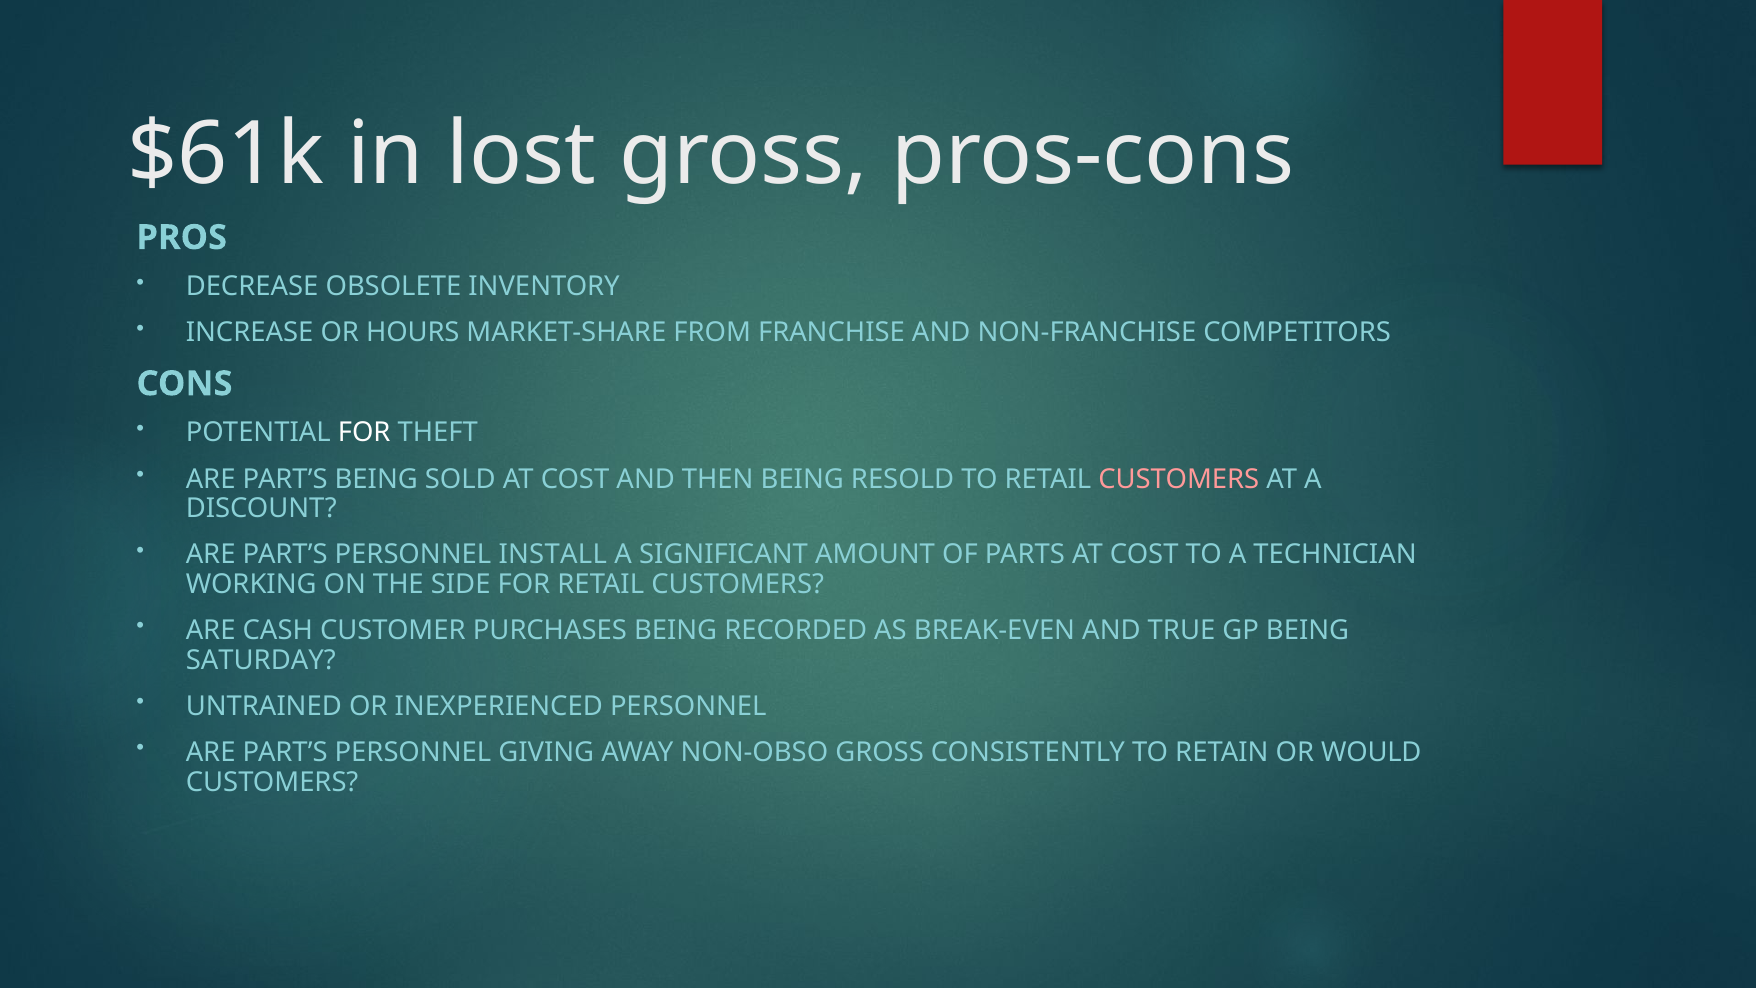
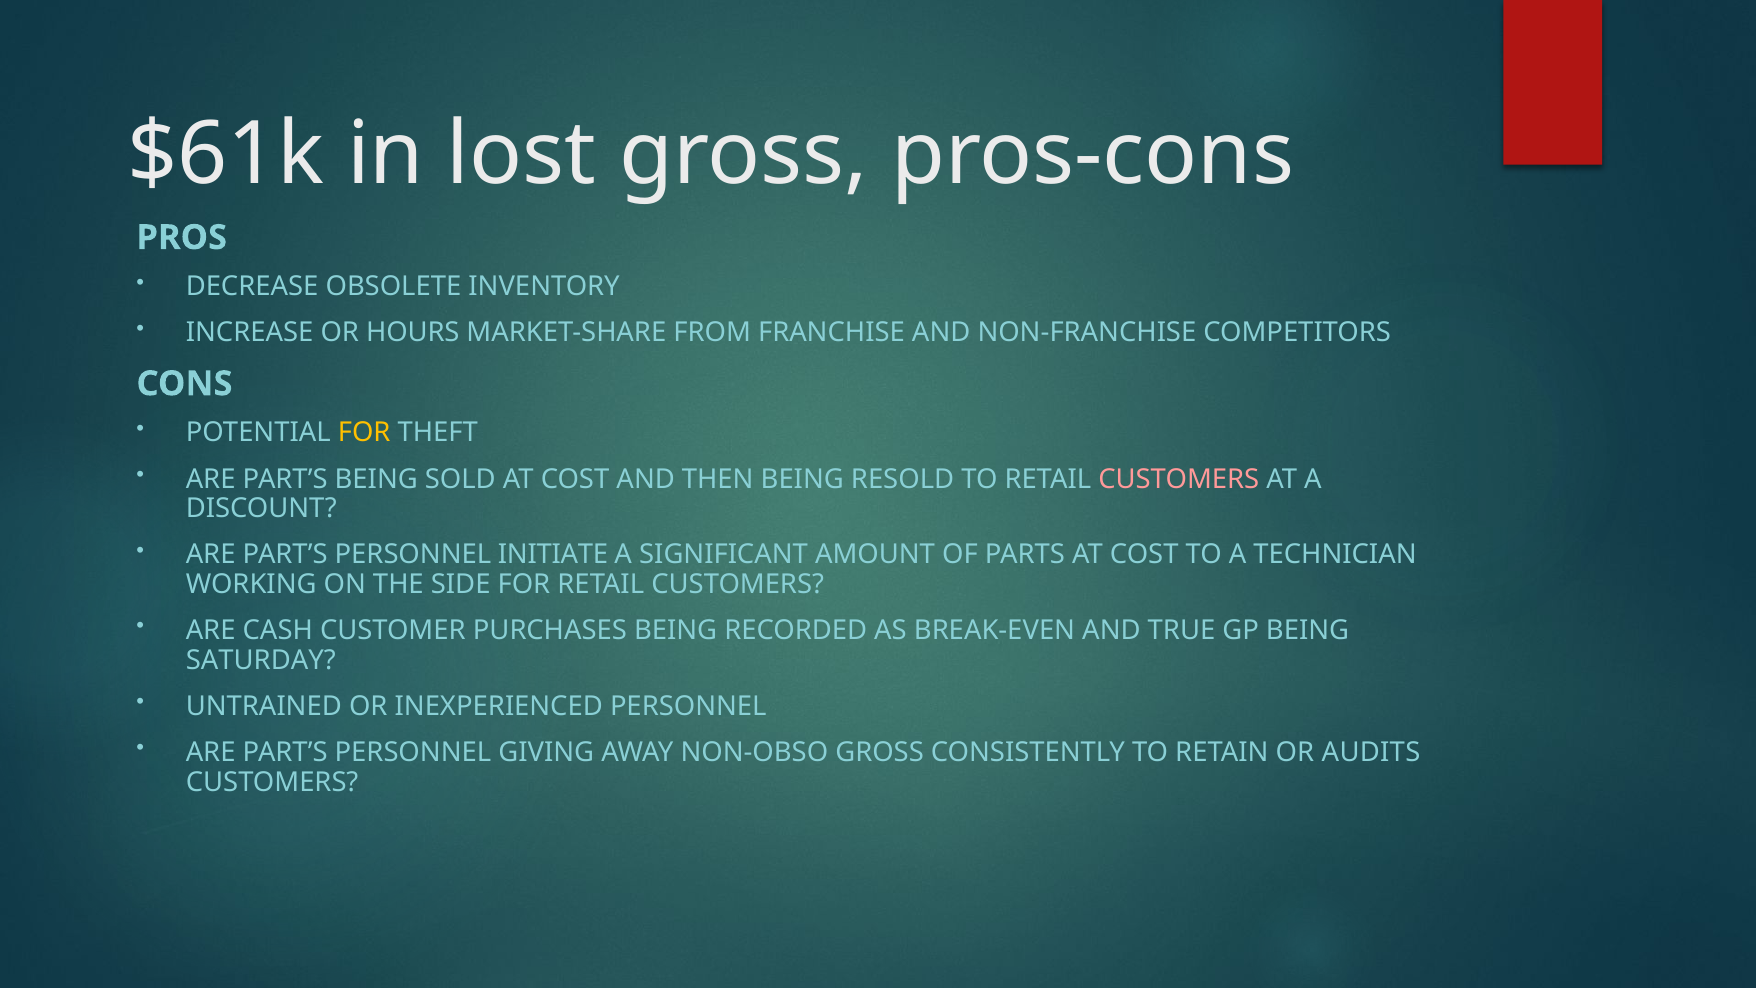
FOR at (364, 433) colour: white -> yellow
INSTALL: INSTALL -> INITIATE
WOULD: WOULD -> AUDITS
